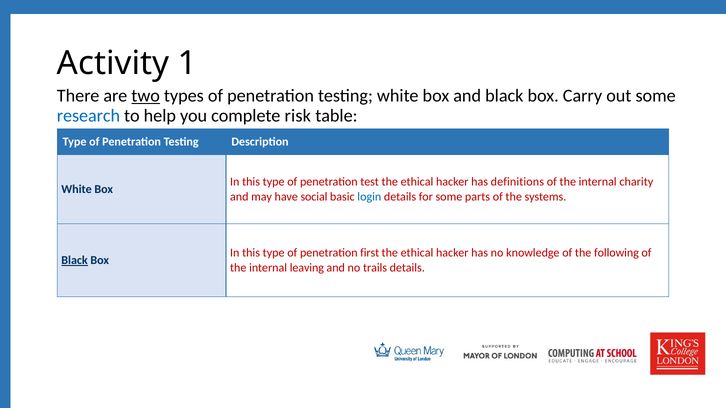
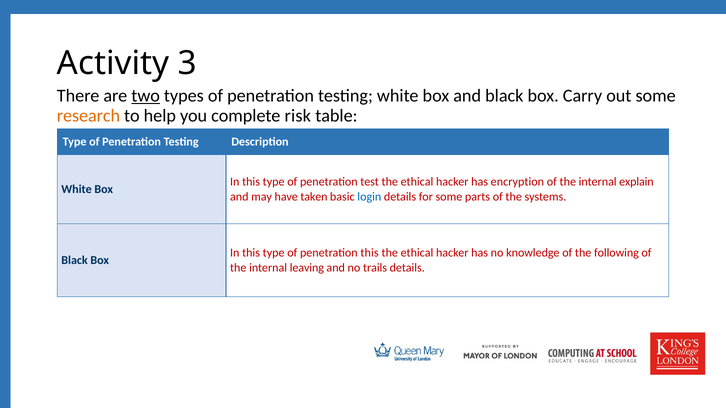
1: 1 -> 3
research colour: blue -> orange
definitions: definitions -> encryption
charity: charity -> explain
social: social -> taken
penetration first: first -> this
Black at (75, 261) underline: present -> none
